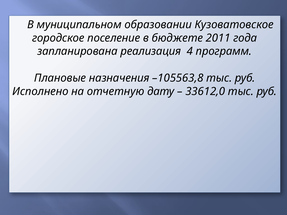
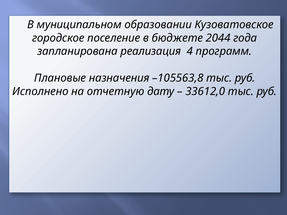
2011: 2011 -> 2044
